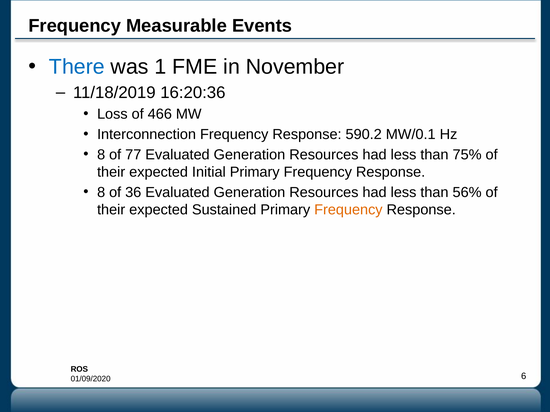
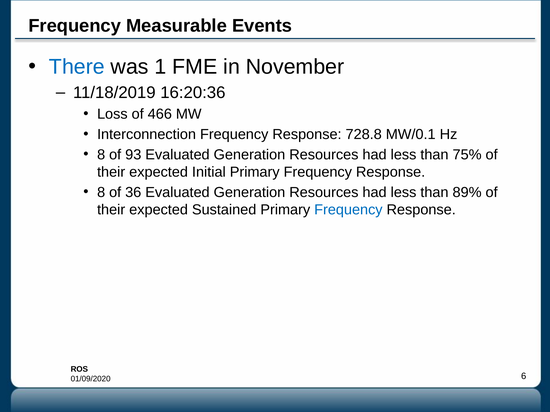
590.2: 590.2 -> 728.8
77: 77 -> 93
56%: 56% -> 89%
Frequency at (348, 210) colour: orange -> blue
